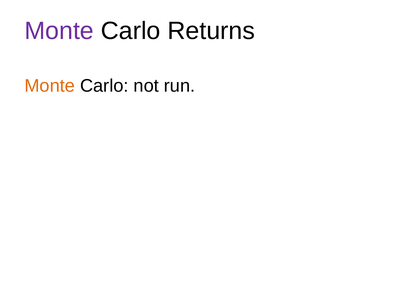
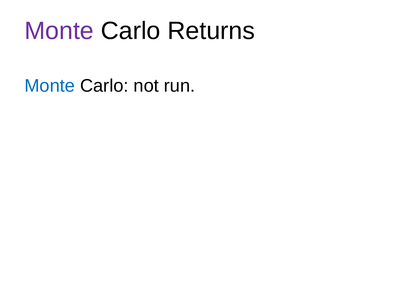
Monte at (50, 86) colour: orange -> blue
